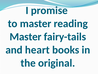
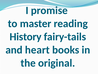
Master at (26, 36): Master -> History
